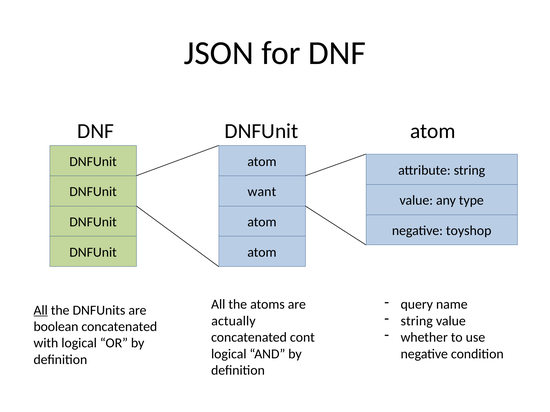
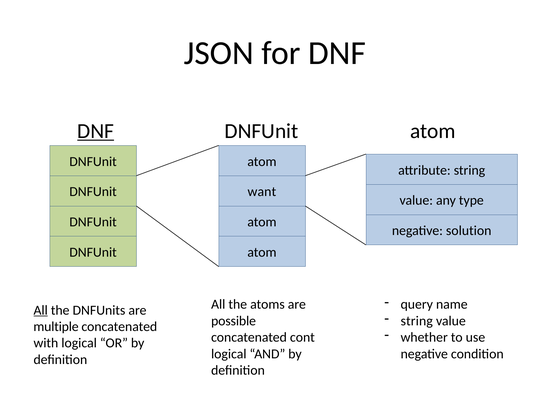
DNF at (96, 131) underline: none -> present
toyshop: toyshop -> solution
actually: actually -> possible
boolean: boolean -> multiple
